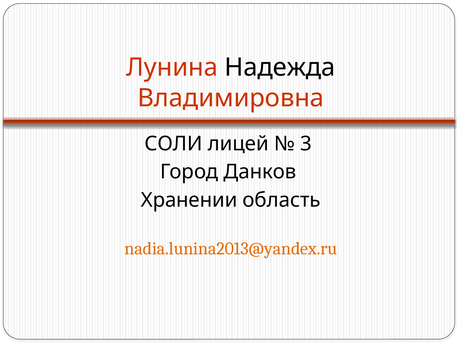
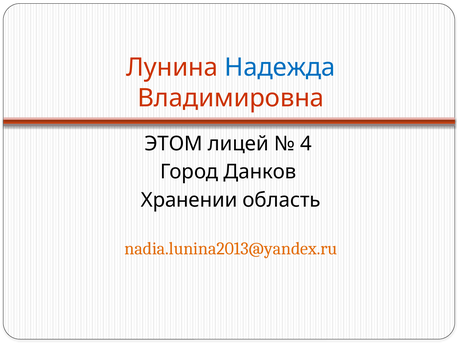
Надежда colour: black -> blue
СОЛИ: СОЛИ -> ЭТОМ
3: 3 -> 4
